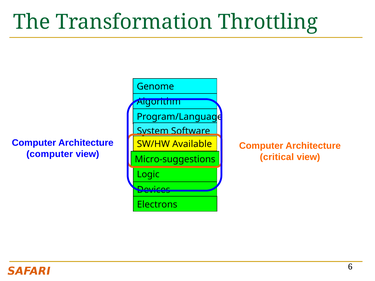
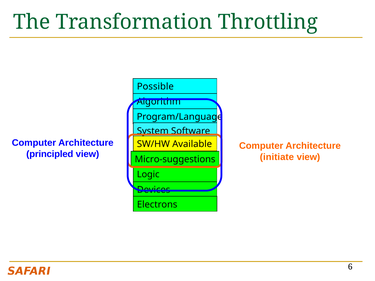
Genome: Genome -> Possible
computer at (50, 154): computer -> principled
critical: critical -> initiate
